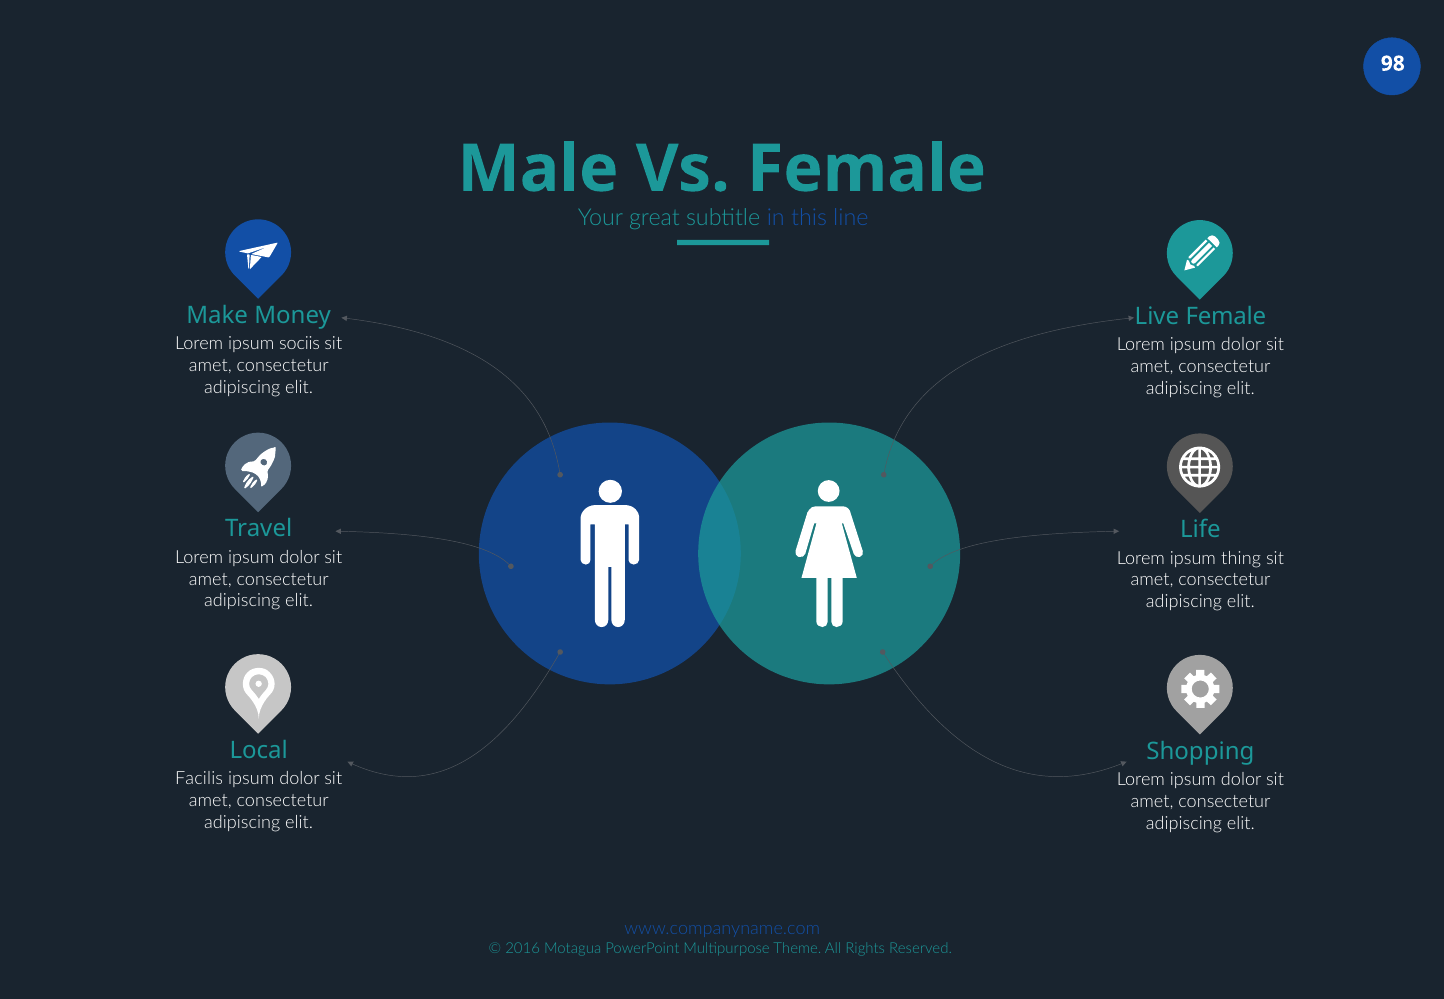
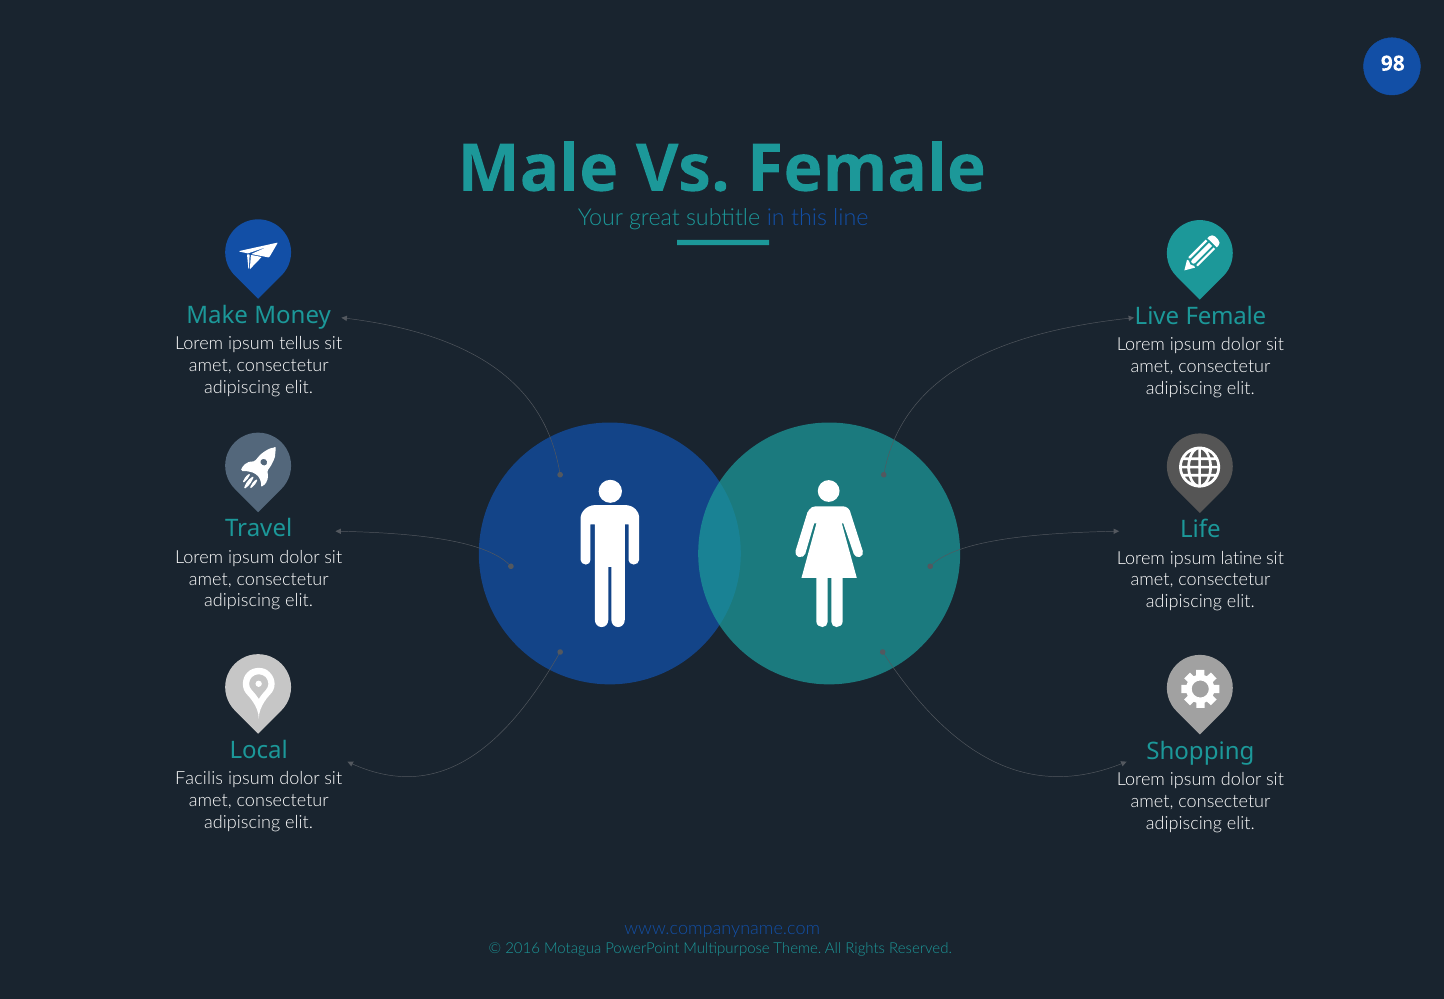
sociis: sociis -> tellus
thing: thing -> latine
